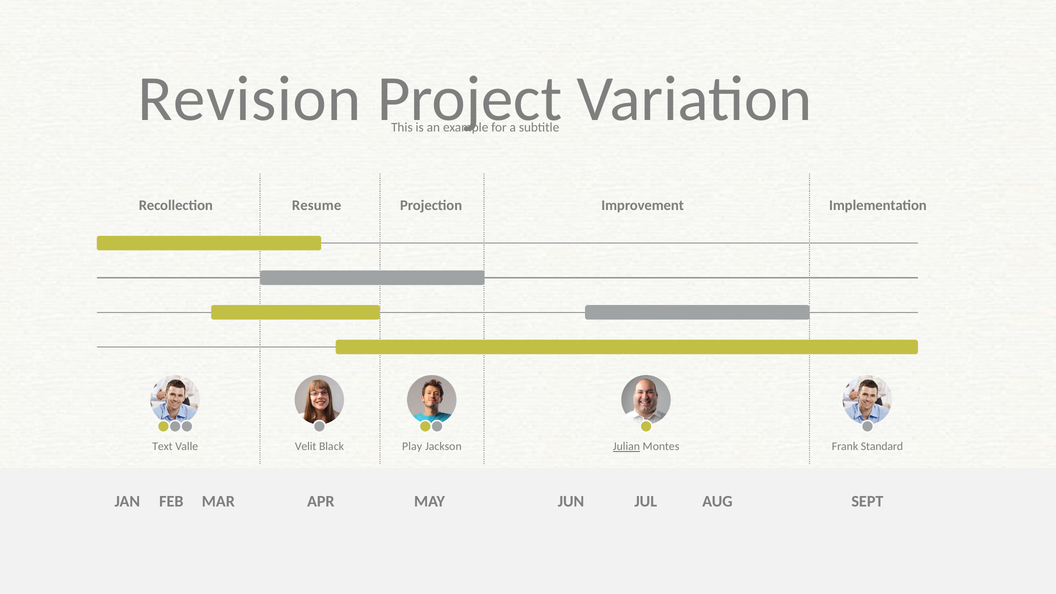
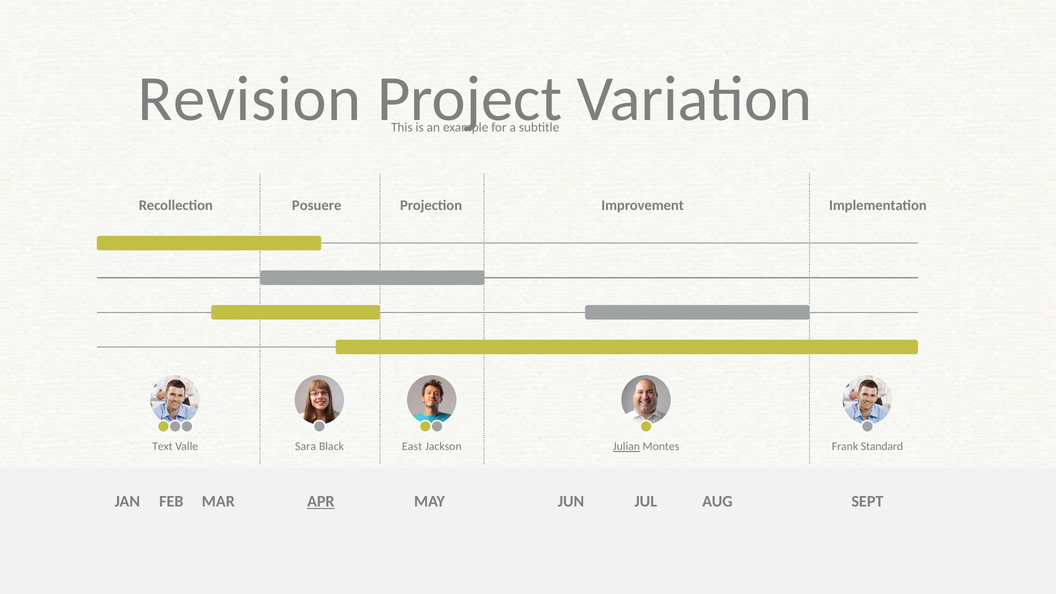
Resume: Resume -> Posuere
Velit: Velit -> Sara
Play: Play -> East
APR underline: none -> present
